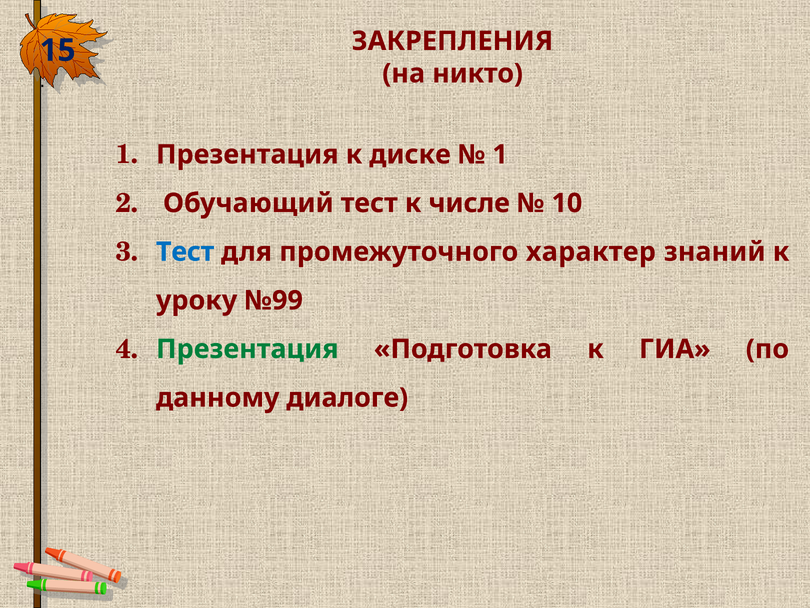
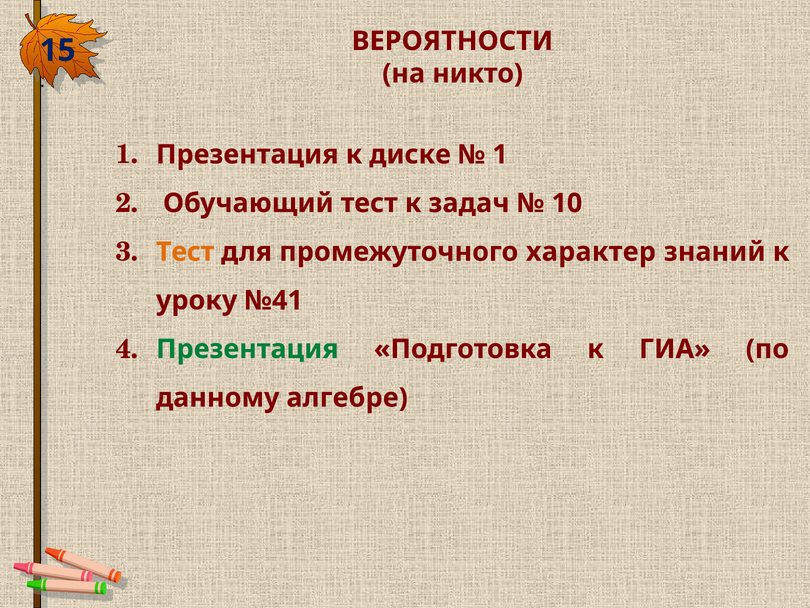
ЗАКРЕПЛЕНИЯ: ЗАКРЕПЛЕНИЯ -> ВЕРОЯТНОСТИ
числе: числе -> задач
Тест at (185, 252) colour: blue -> orange
№99: №99 -> №41
диалоге: диалоге -> алгебре
